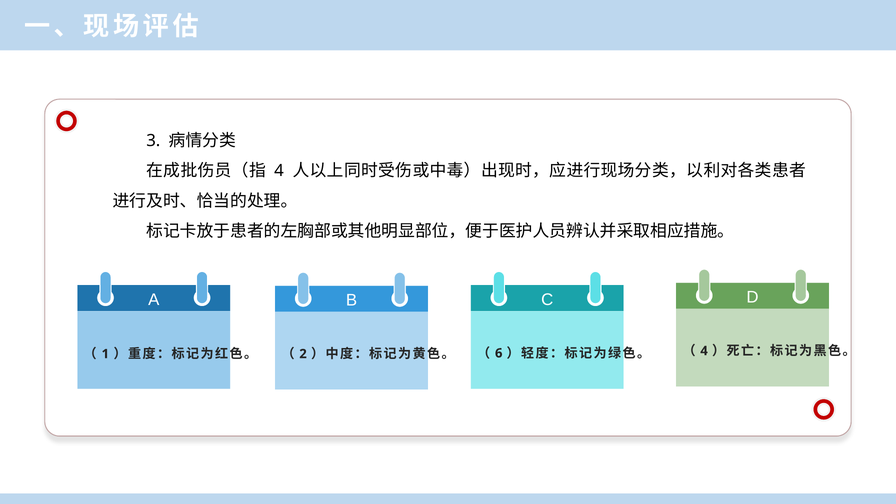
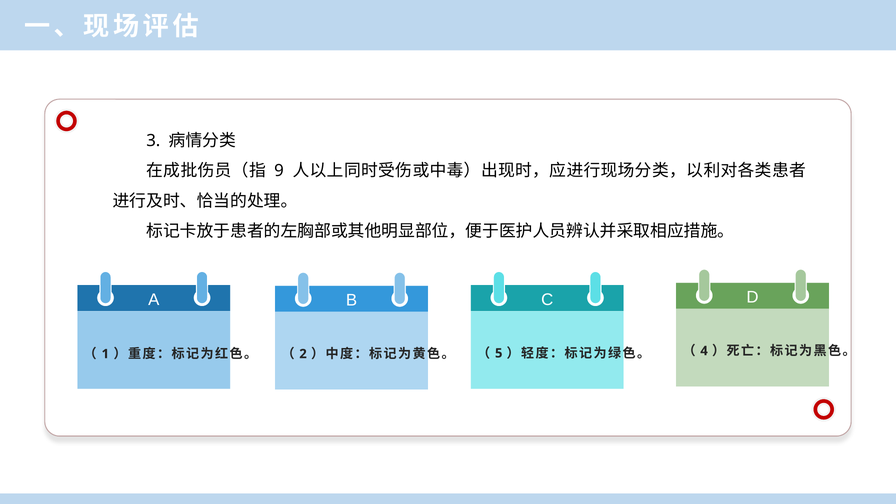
4 at (279, 171): 4 -> 9
6: 6 -> 5
